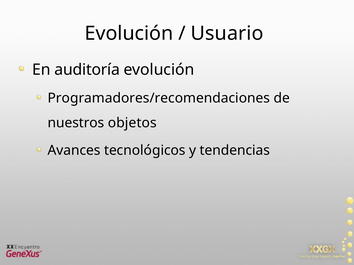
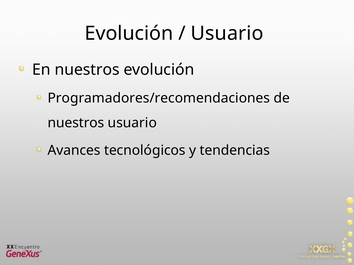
En auditoría: auditoría -> nuestros
nuestros objetos: objetos -> usuario
